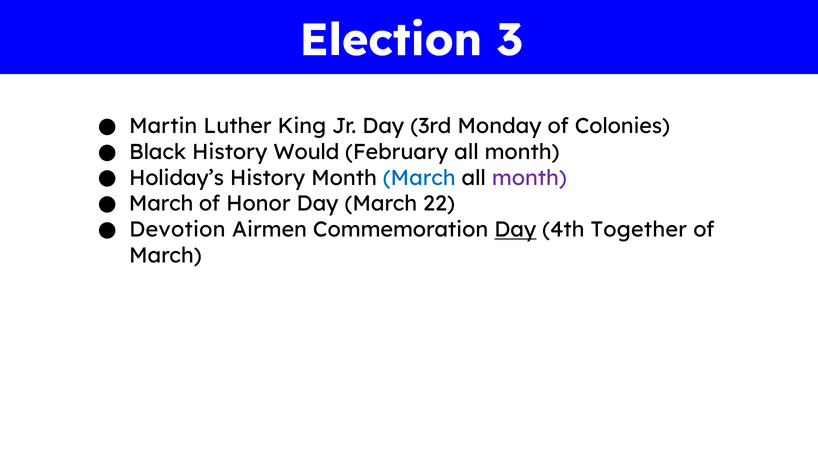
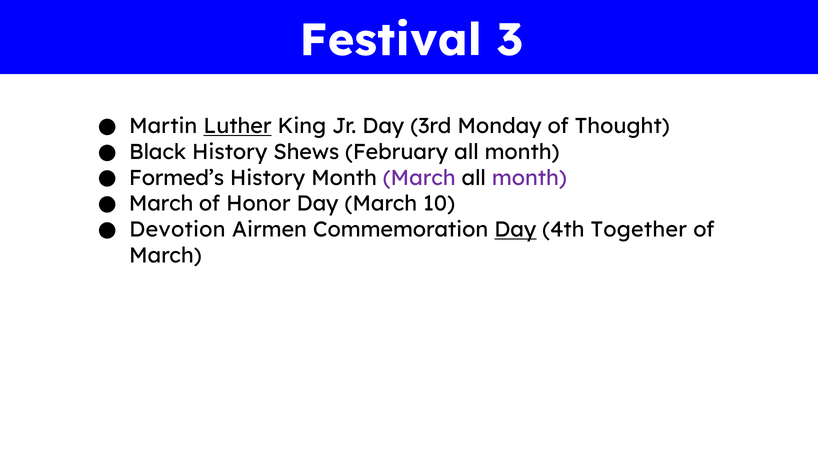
Election: Election -> Festival
Luther underline: none -> present
Colonies: Colonies -> Thought
Would: Would -> Shews
Holiday’s: Holiday’s -> Formed’s
March at (419, 178) colour: blue -> purple
22: 22 -> 10
